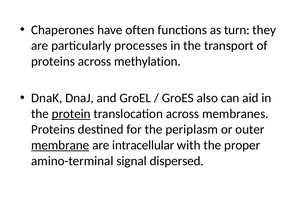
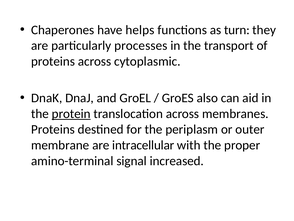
often: often -> helps
methylation: methylation -> cytoplasmic
membrane underline: present -> none
dispersed: dispersed -> increased
